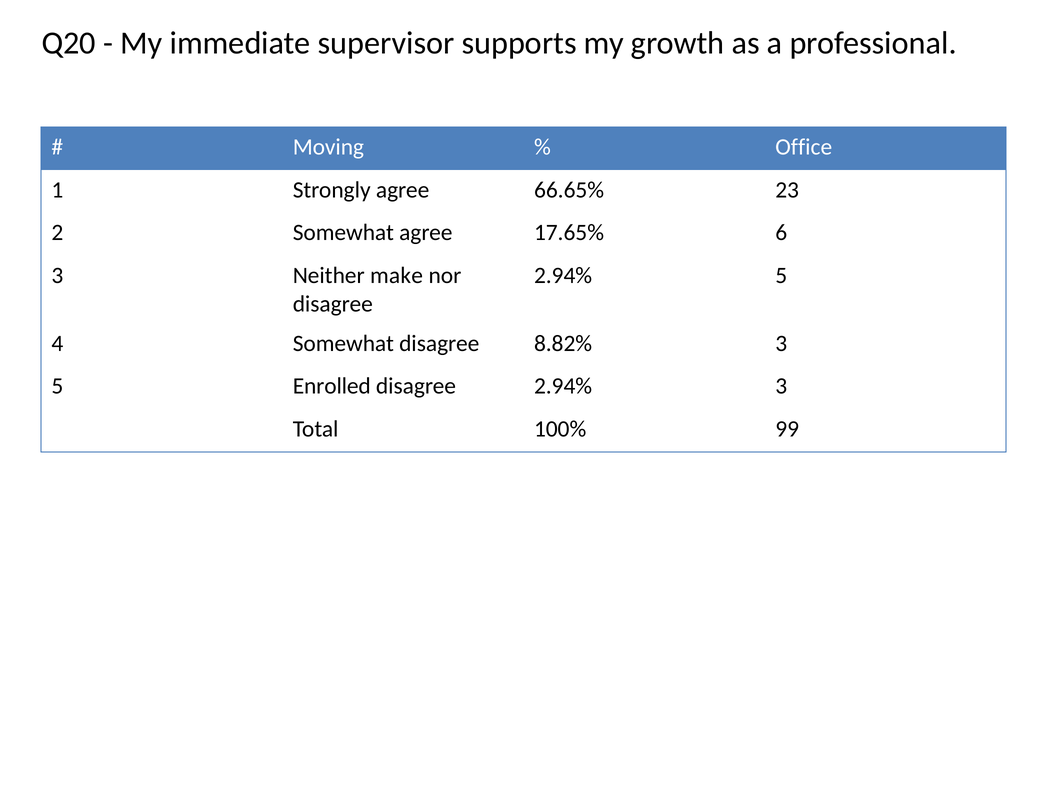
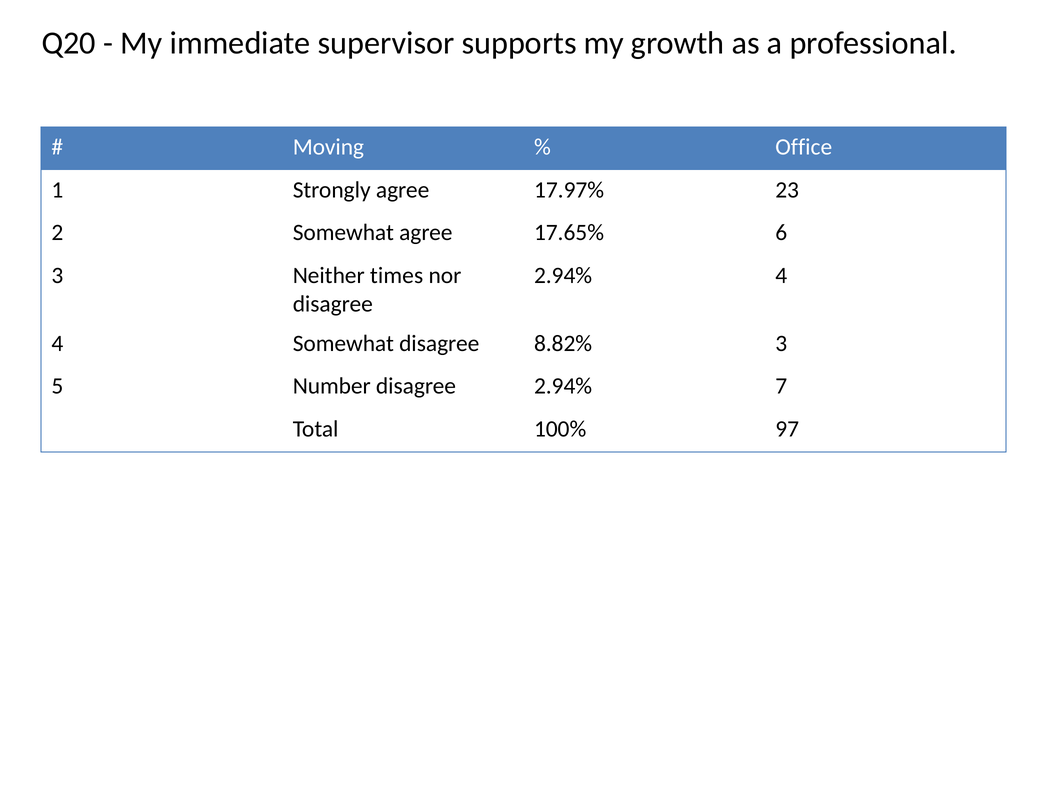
66.65%: 66.65% -> 17.97%
make: make -> times
2.94% 5: 5 -> 4
Enrolled: Enrolled -> Number
2.94% 3: 3 -> 7
99: 99 -> 97
